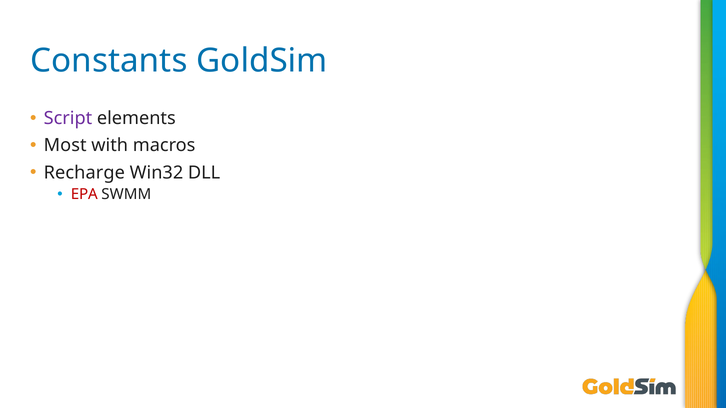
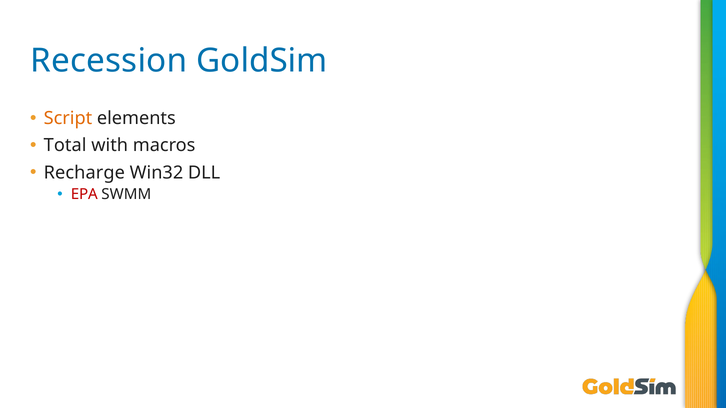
Constants: Constants -> Recession
Script colour: purple -> orange
Most: Most -> Total
